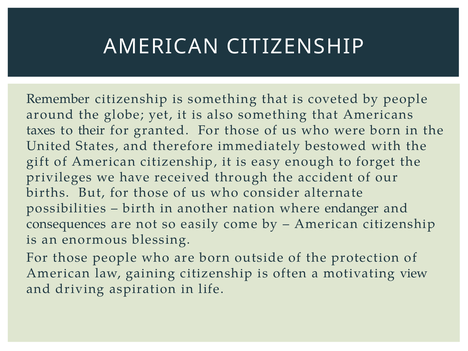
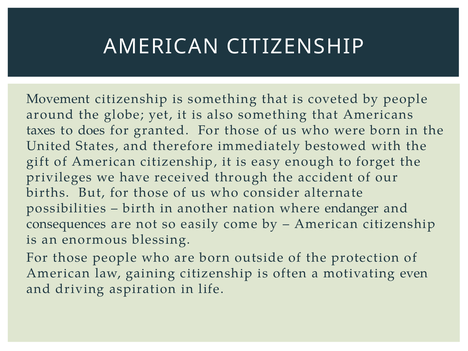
Remember: Remember -> Movement
their: their -> does
view: view -> even
